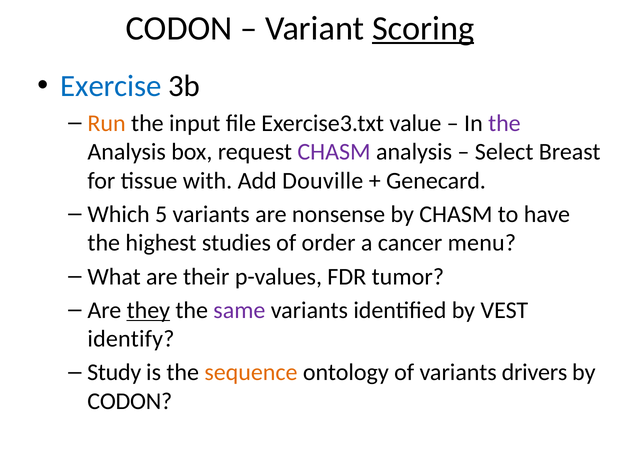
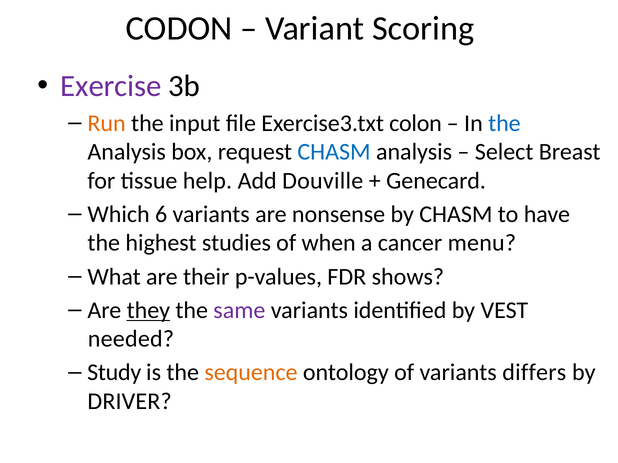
Scoring underline: present -> none
Exercise colour: blue -> purple
value: value -> colon
the at (504, 123) colour: purple -> blue
CHASM at (334, 152) colour: purple -> blue
with: with -> help
5: 5 -> 6
order: order -> when
tumor: tumor -> shows
identify: identify -> needed
drivers: drivers -> differs
CODON at (130, 402): CODON -> DRIVER
